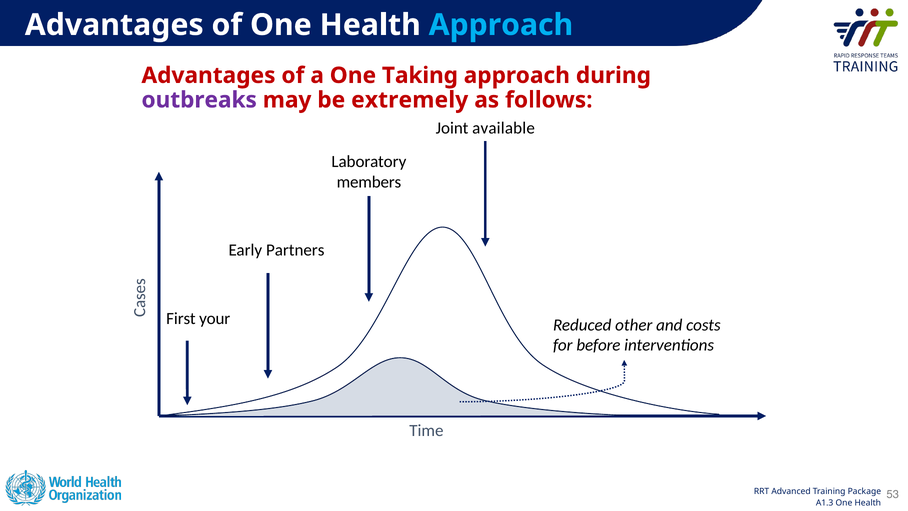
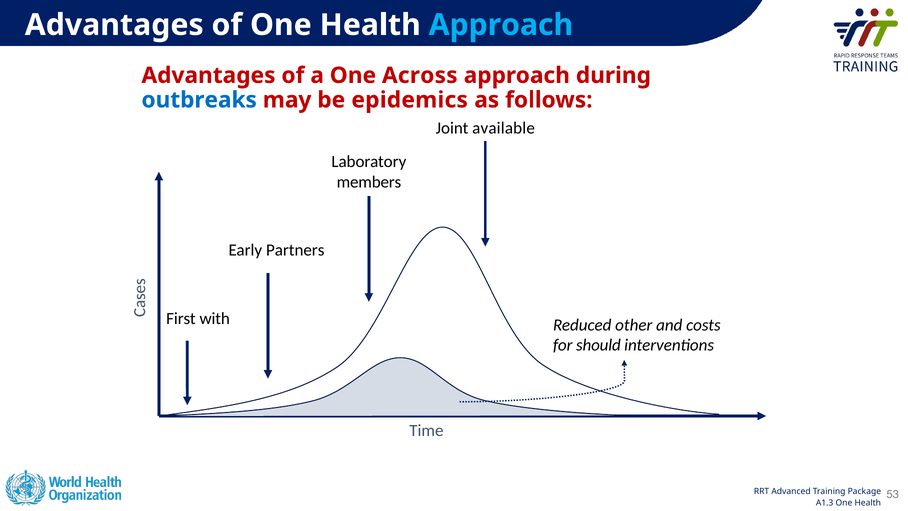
Taking: Taking -> Across
outbreaks colour: purple -> blue
extremely: extremely -> epidemics
your: your -> with
before: before -> should
